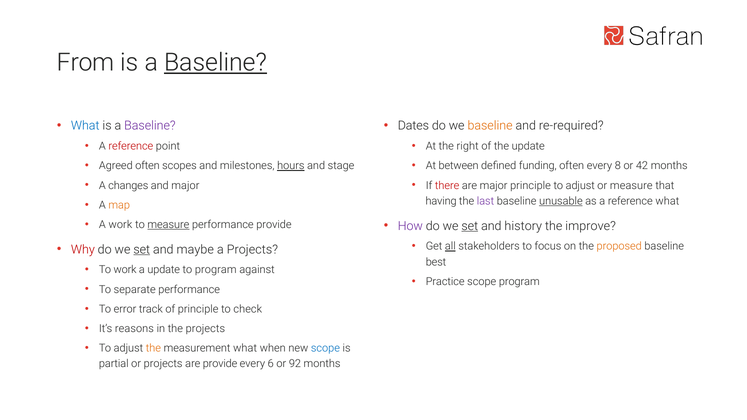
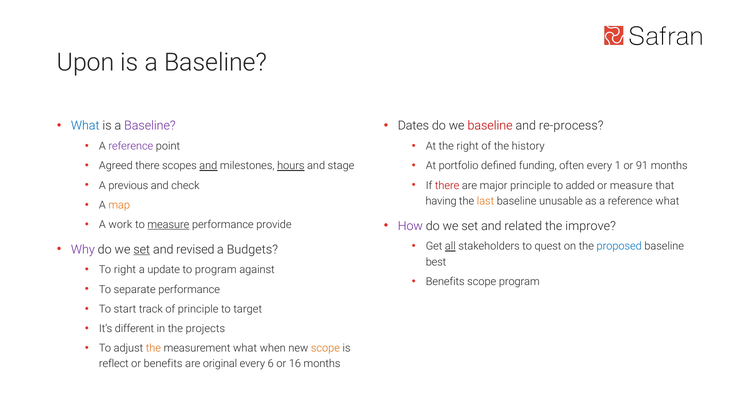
From: From -> Upon
Baseline at (216, 63) underline: present -> none
baseline at (490, 126) colour: orange -> red
re-required: re-required -> re-process
reference at (131, 146) colour: red -> purple
the update: update -> history
Agreed often: often -> there
and at (208, 166) underline: none -> present
between: between -> portfolio
8: 8 -> 1
42: 42 -> 91
changes: changes -> previous
and major: major -> check
adjust at (580, 186): adjust -> added
last colour: purple -> orange
unusable underline: present -> none
set at (470, 226) underline: present -> none
history: history -> related
focus: focus -> quest
proposed colour: orange -> blue
Why colour: red -> purple
maybe: maybe -> revised
a Projects: Projects -> Budgets
To work: work -> right
Practice at (445, 282): Practice -> Benefits
error: error -> start
check: check -> target
reasons: reasons -> different
scope at (325, 348) colour: blue -> orange
partial: partial -> reflect
or projects: projects -> benefits
are provide: provide -> original
92: 92 -> 16
